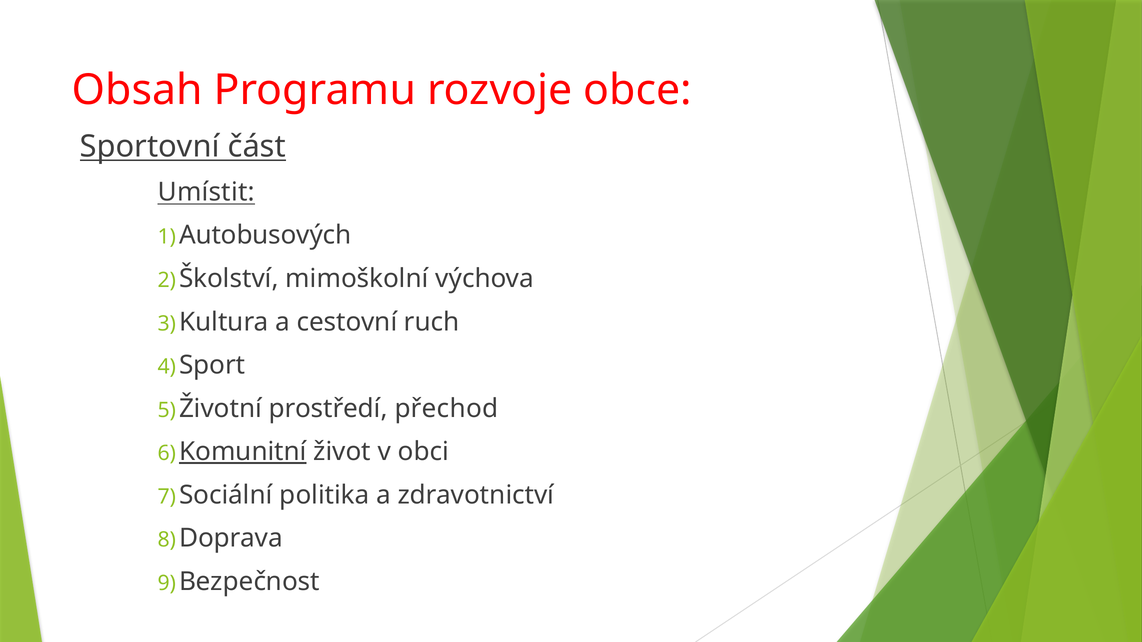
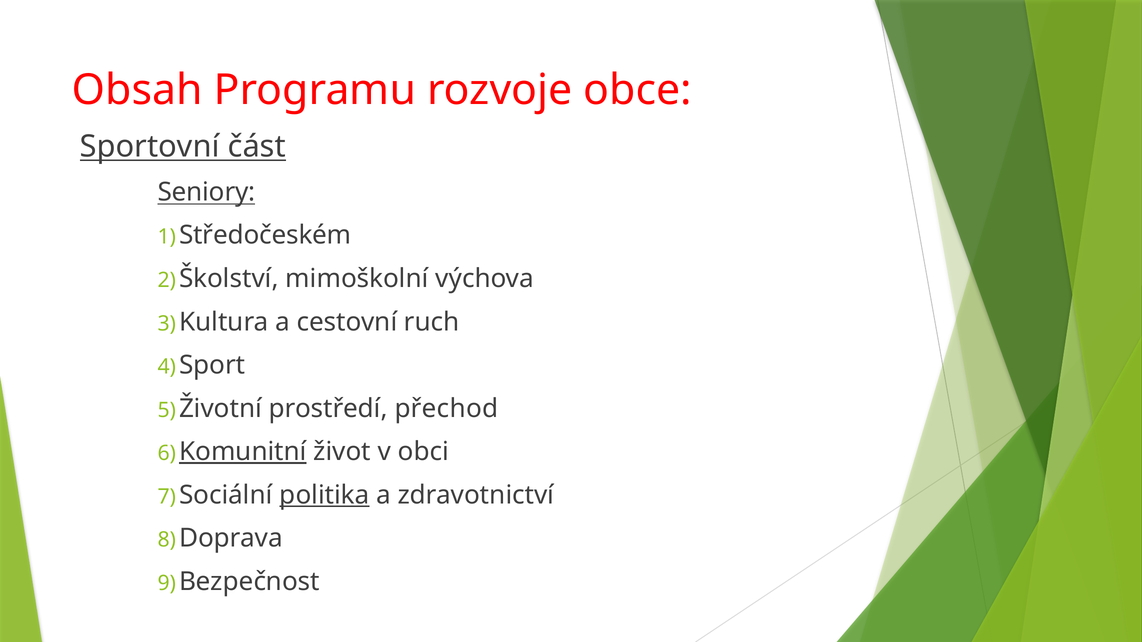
Umístit: Umístit -> Seniory
Autobusových: Autobusových -> Středočeském
politika underline: none -> present
